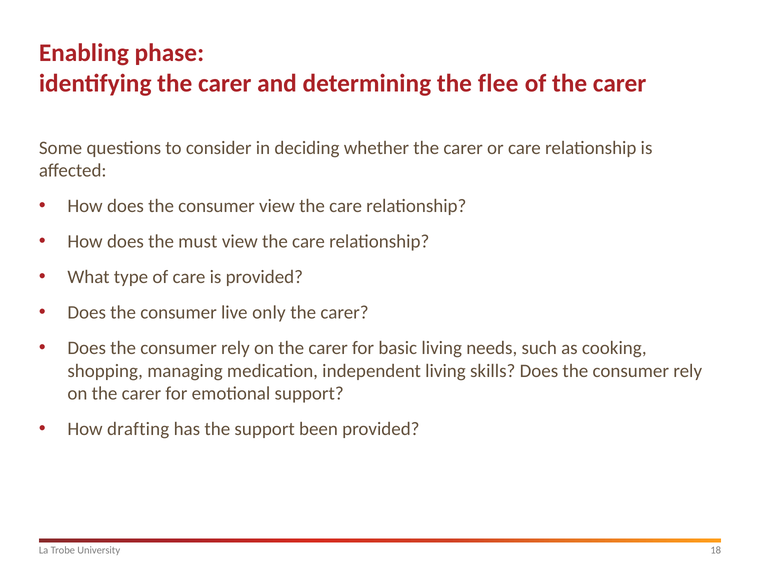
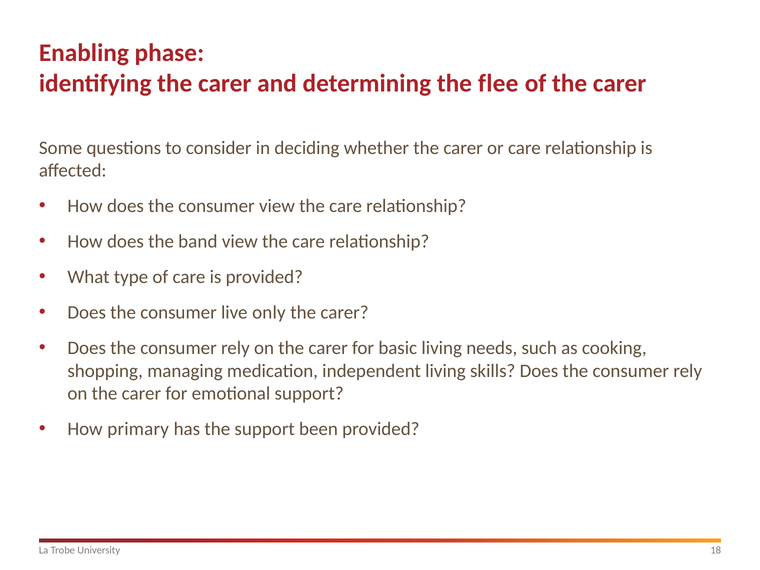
must: must -> band
drafting: drafting -> primary
